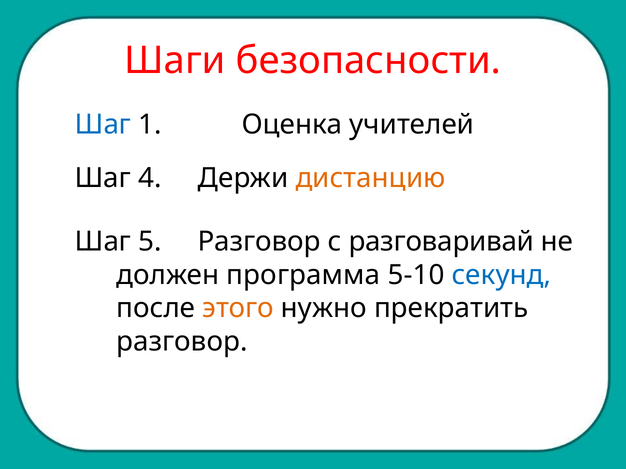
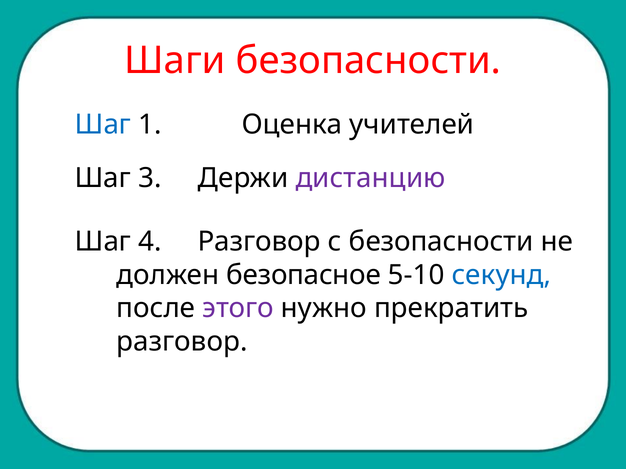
4: 4 -> 3
дистанцию colour: orange -> purple
5: 5 -> 4
с разговаривай: разговаривай -> безопасности
программа: программа -> безопасное
этого colour: orange -> purple
